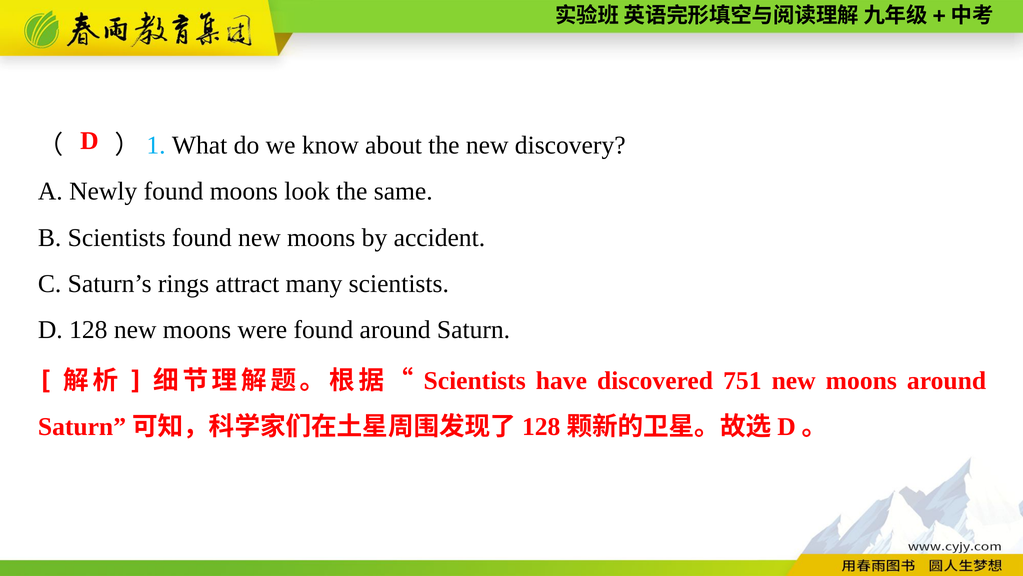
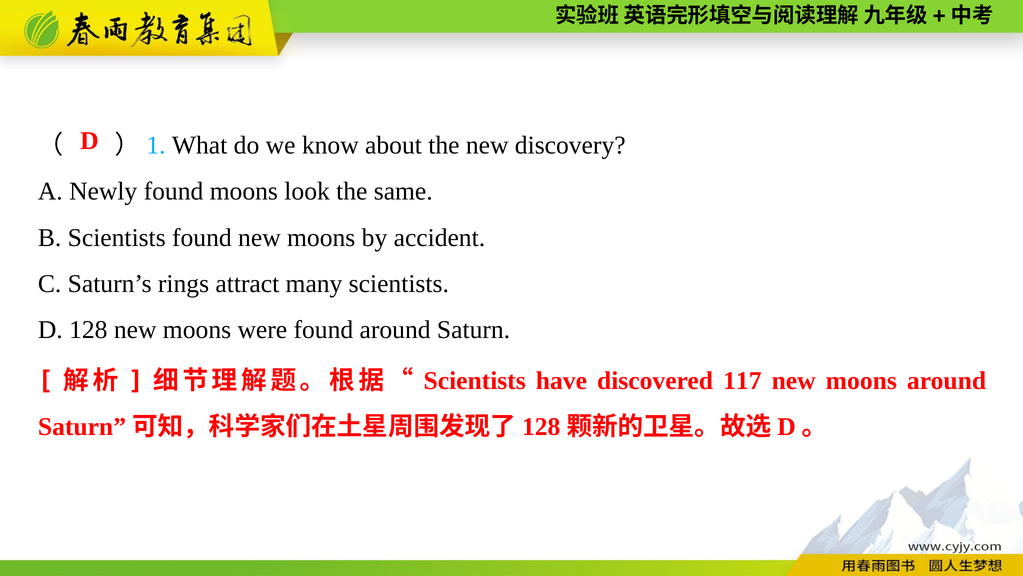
751: 751 -> 117
